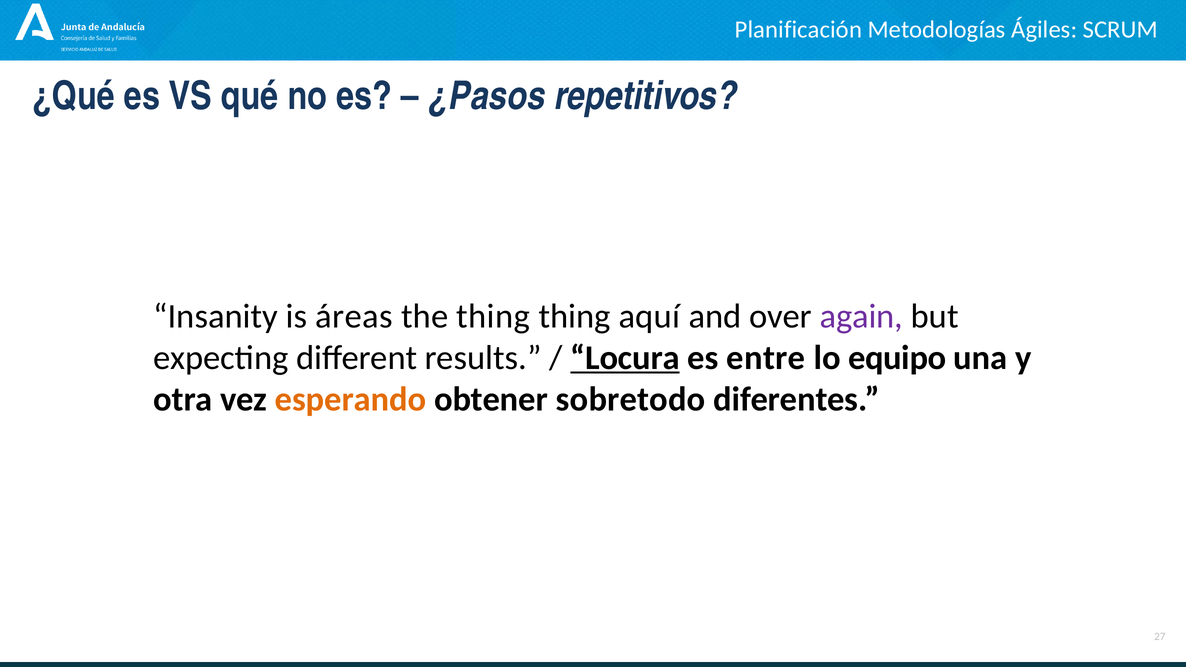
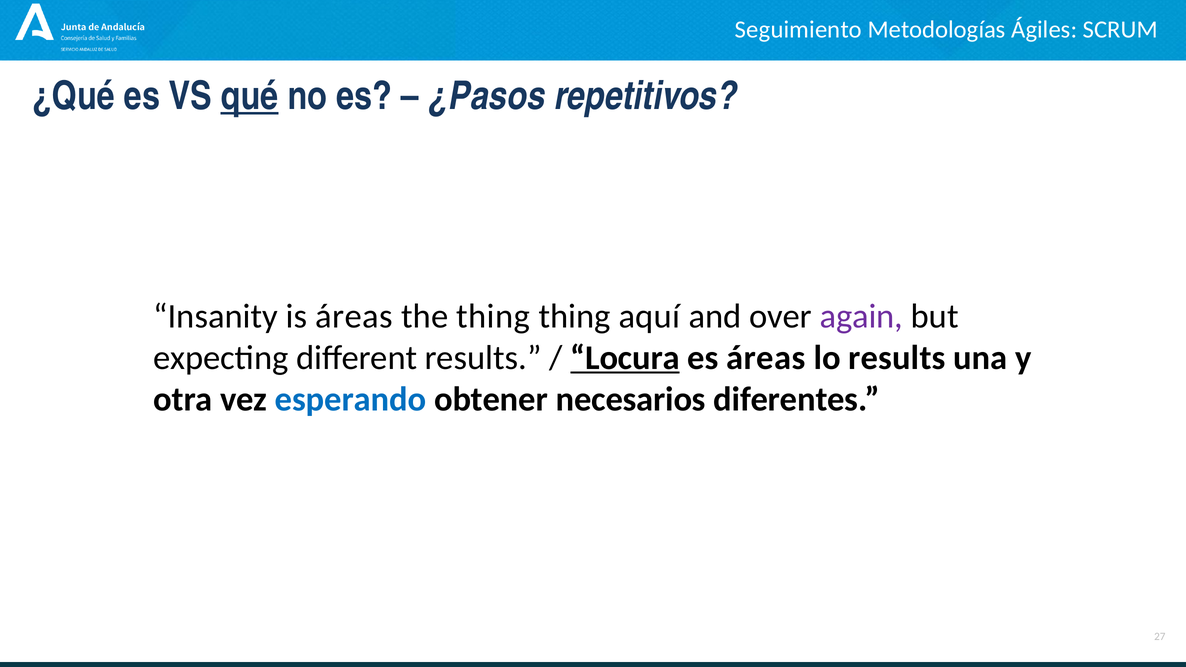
Planificación: Planificación -> Seguimiento
qué underline: none -> present
es entre: entre -> áreas
lo equipo: equipo -> results
esperando colour: orange -> blue
sobretodo: sobretodo -> necesarios
